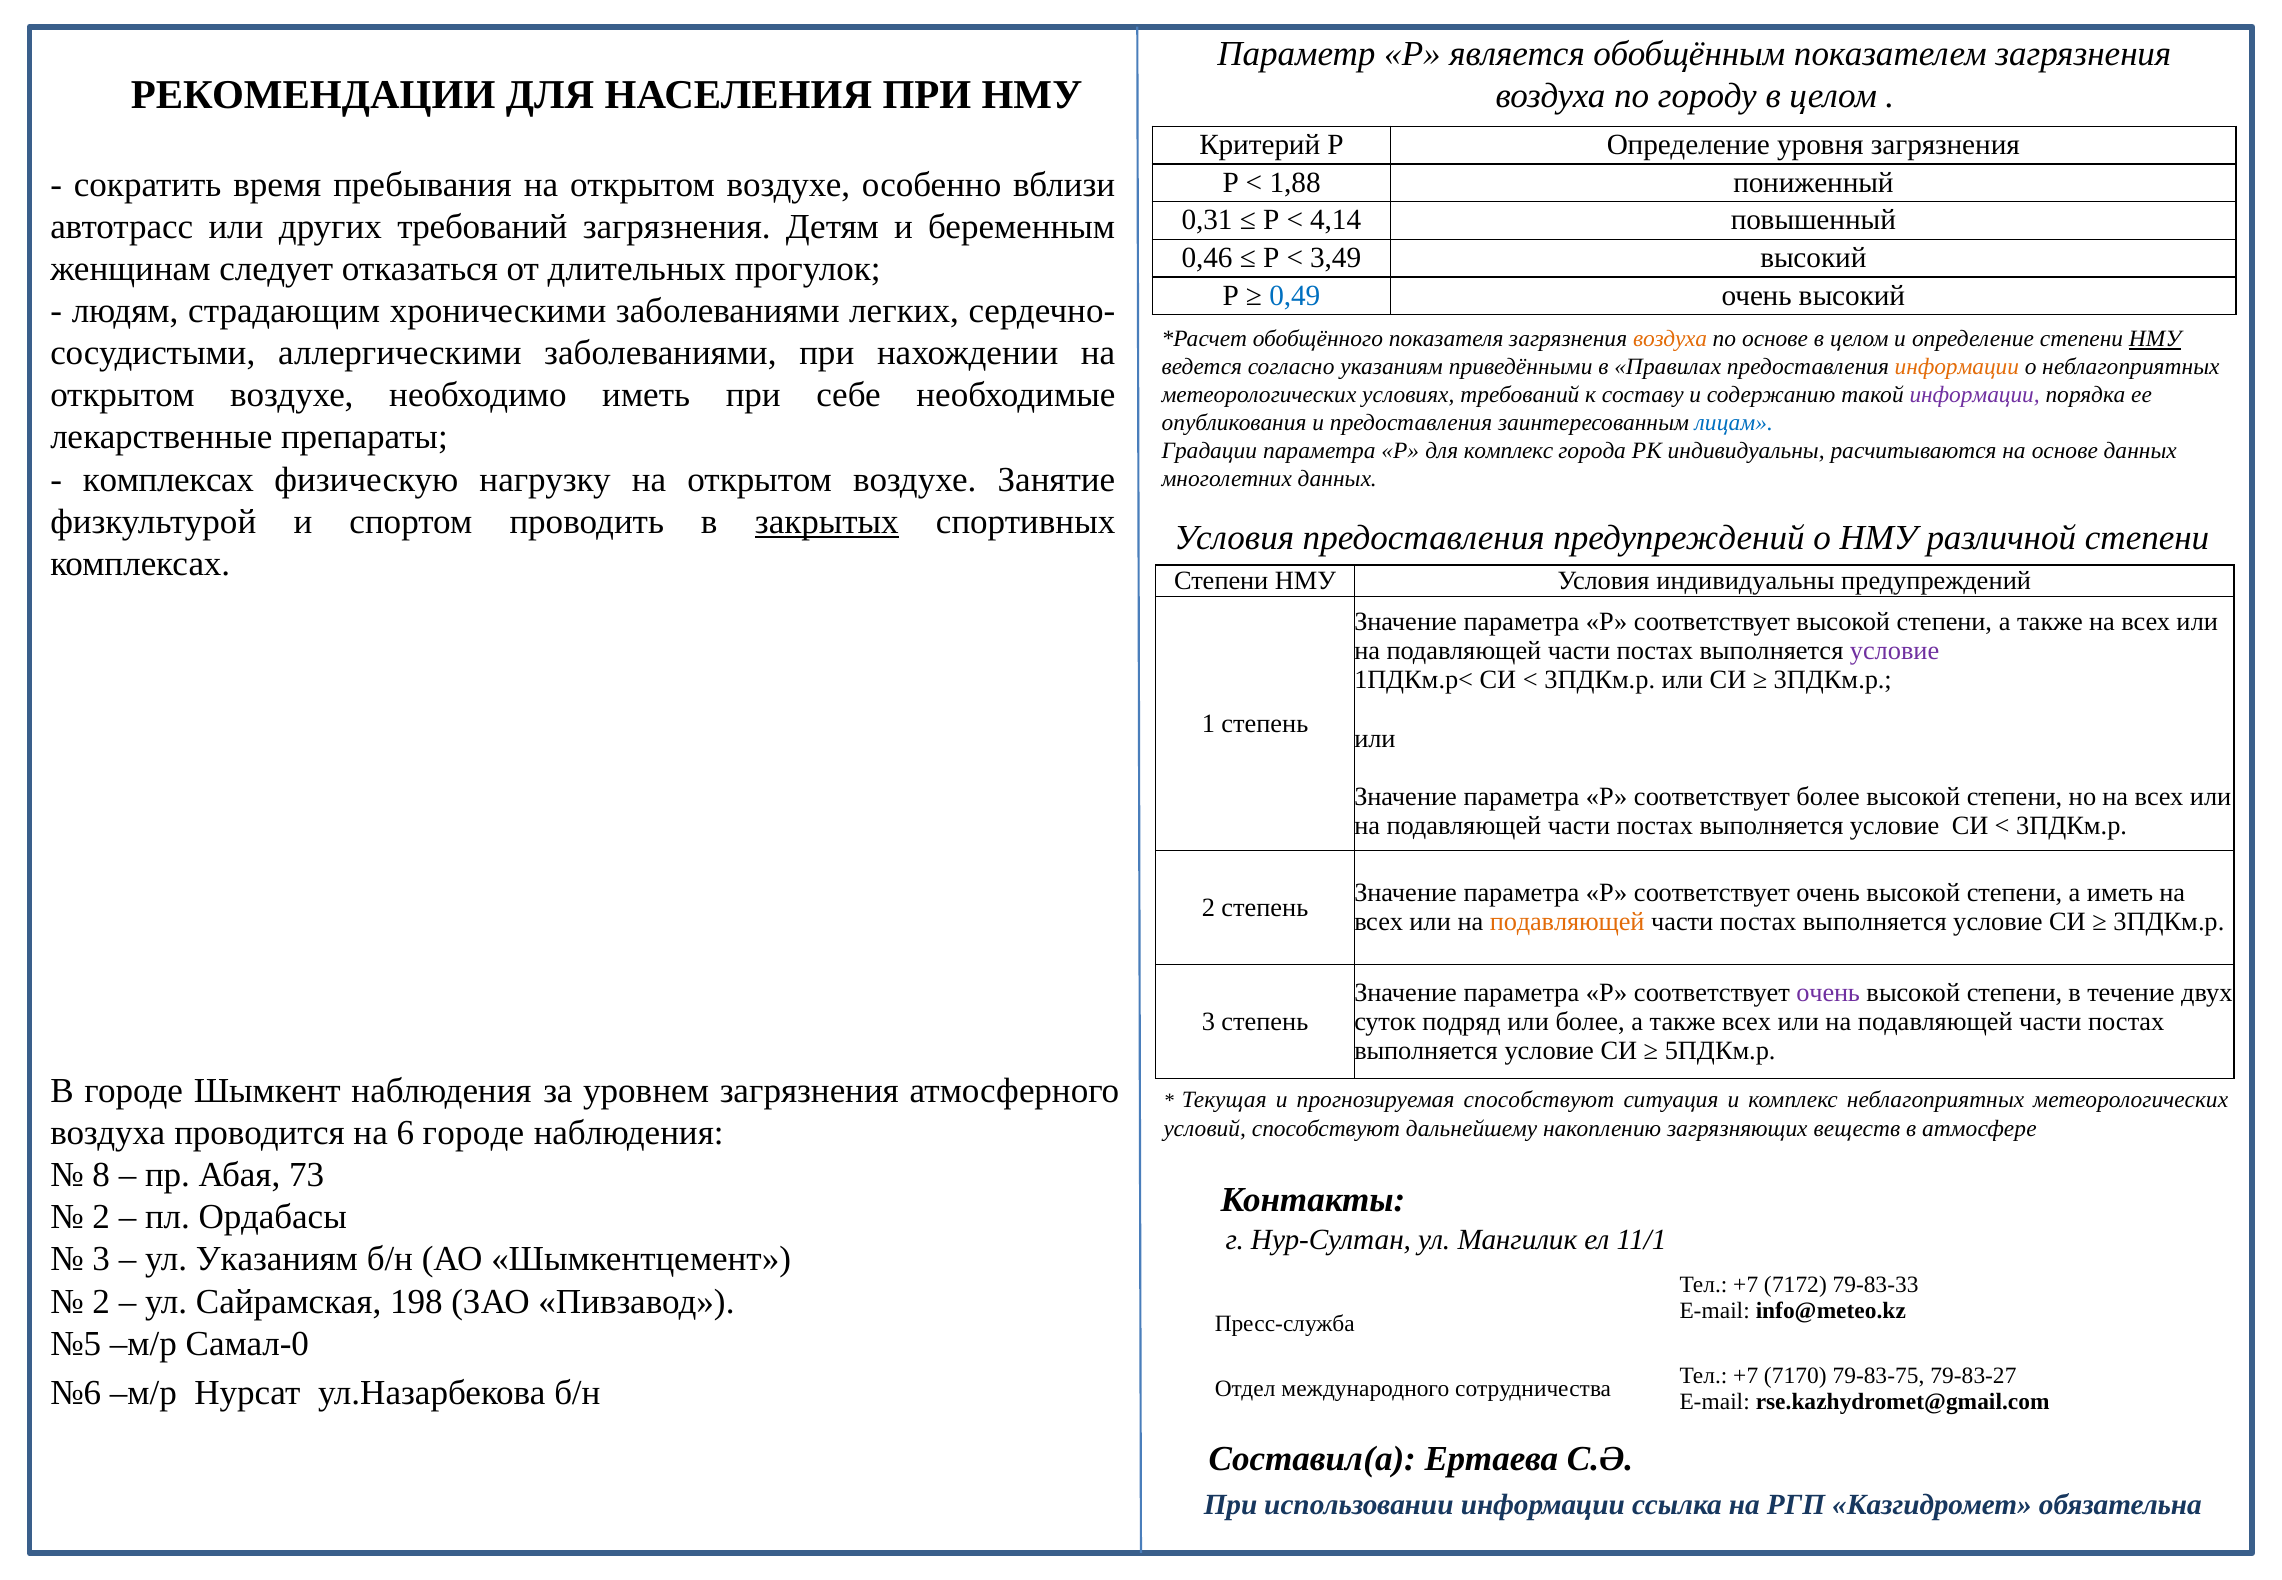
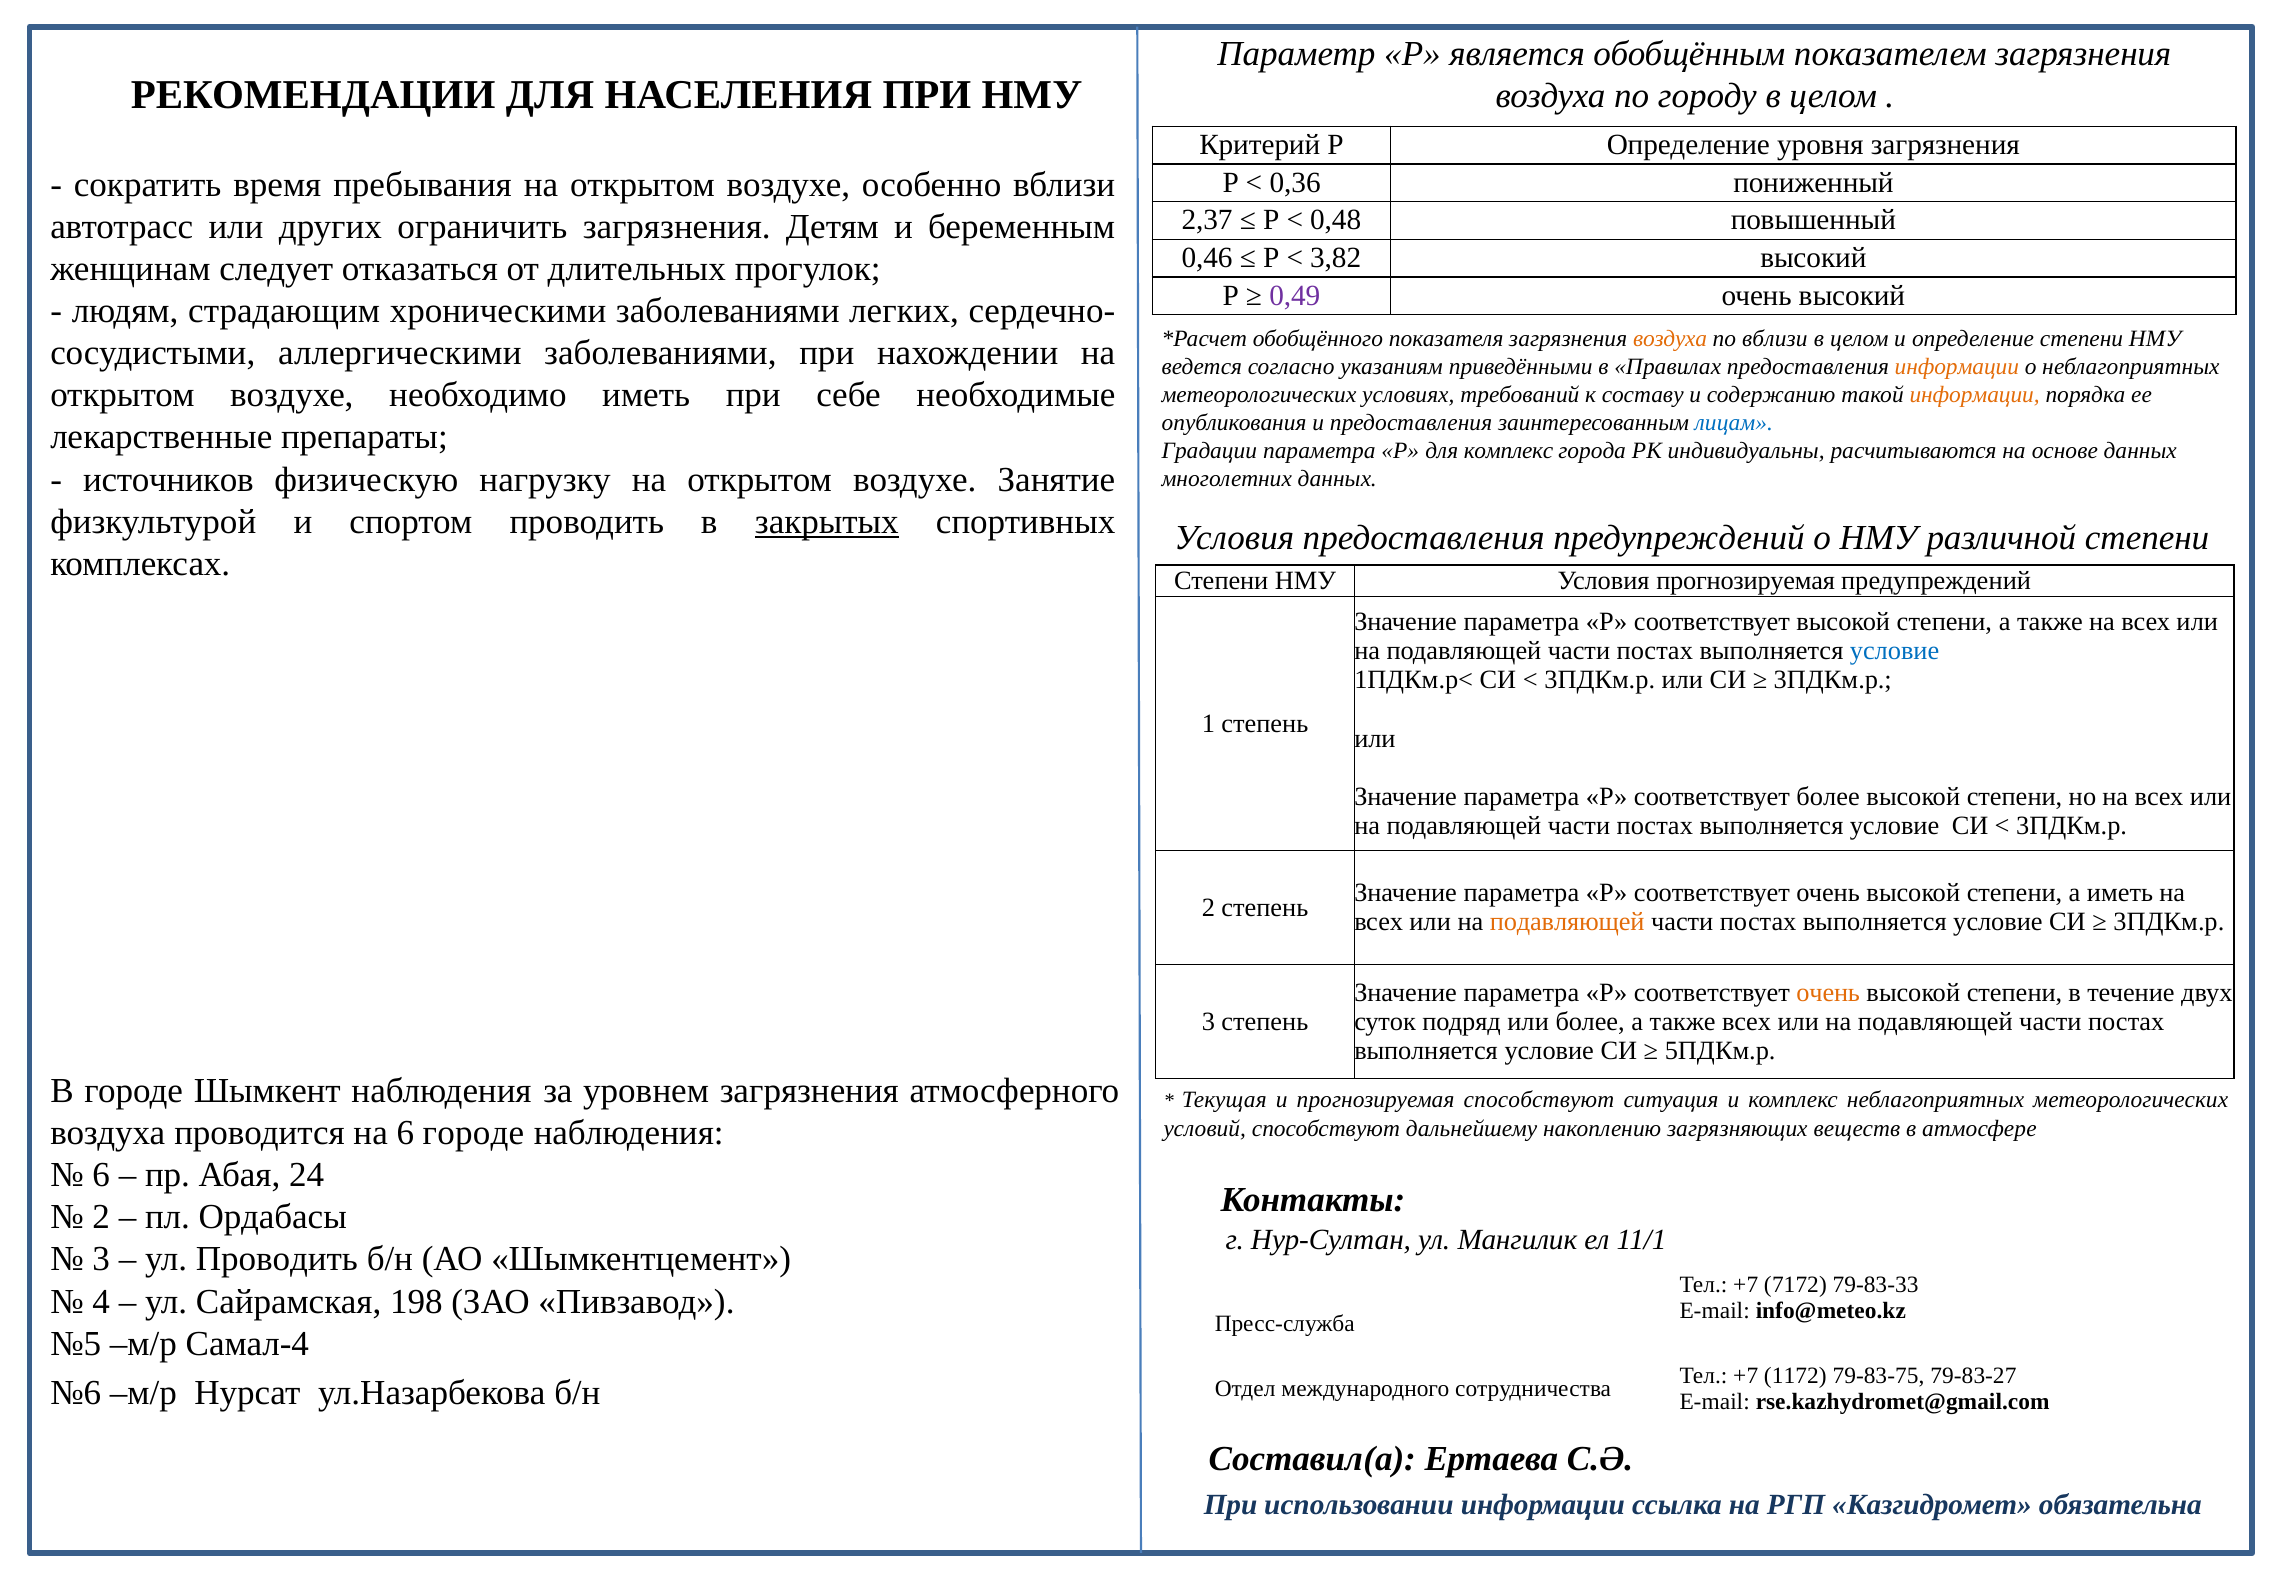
1,88: 1,88 -> 0,36
0,31: 0,31 -> 2,37
4,14: 4,14 -> 0,48
других требований: требований -> ограничить
3,49: 3,49 -> 3,82
0,49 colour: blue -> purple
по основе: основе -> вблизи
НМУ at (2155, 339) underline: present -> none
информации at (1975, 395) colour: purple -> orange
комплексах at (168, 479): комплексах -> источников
Условия индивидуальны: индивидуальны -> прогнозируемая
условие at (1895, 651) colour: purple -> blue
очень at (1828, 993) colour: purple -> orange
8 at (101, 1175): 8 -> 6
73: 73 -> 24
ул Указаниям: Указаниям -> Проводить
2 at (101, 1301): 2 -> 4
Самал-0: Самал-0 -> Самал-4
7170: 7170 -> 1172
